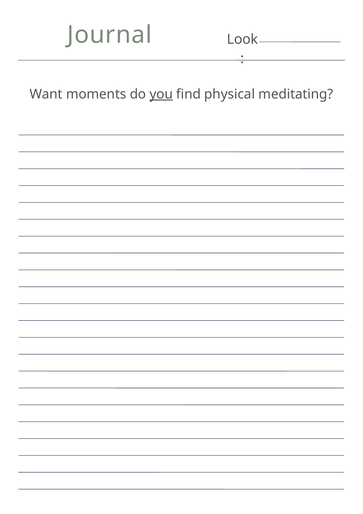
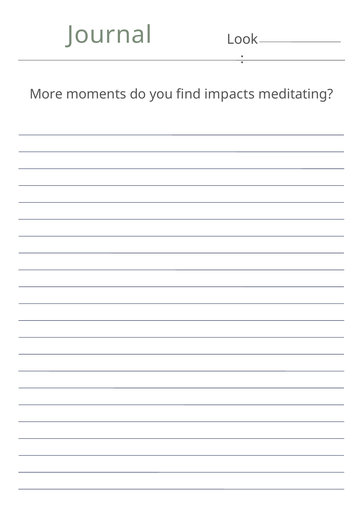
Want: Want -> More
you underline: present -> none
physical: physical -> impacts
